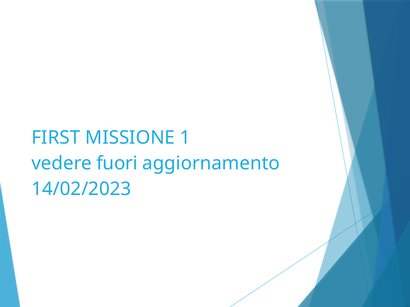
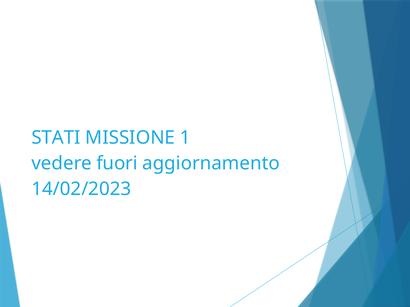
FIRST: FIRST -> STATI
